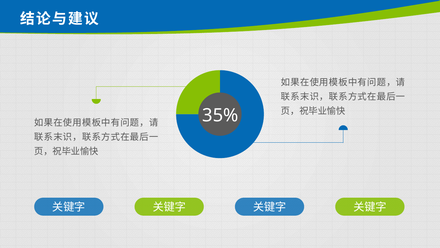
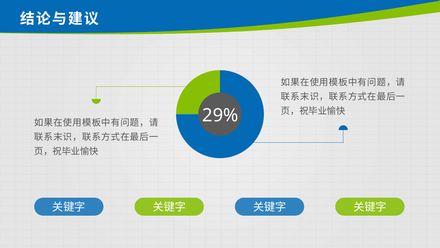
35%: 35% -> 29%
